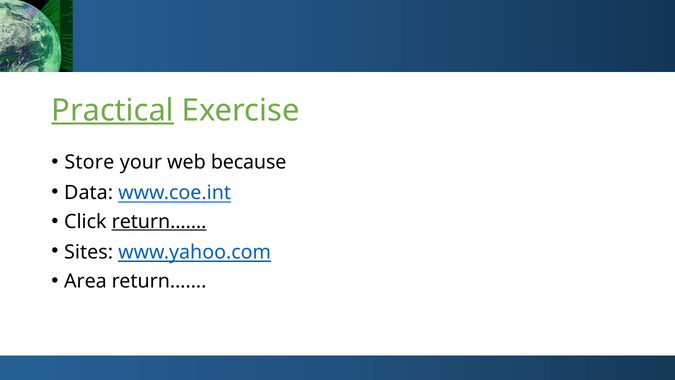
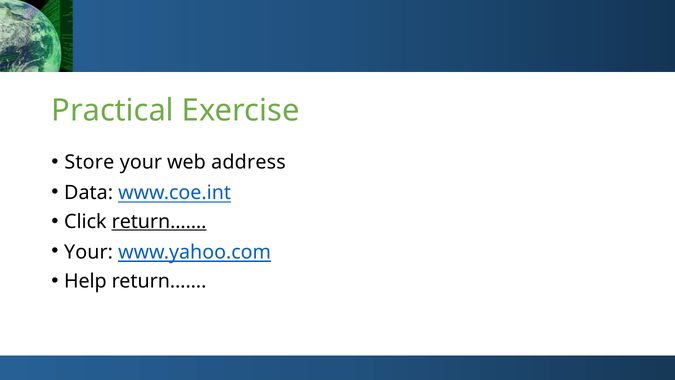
Practical underline: present -> none
because: because -> address
Sites at (89, 252): Sites -> Your
Area: Area -> Help
